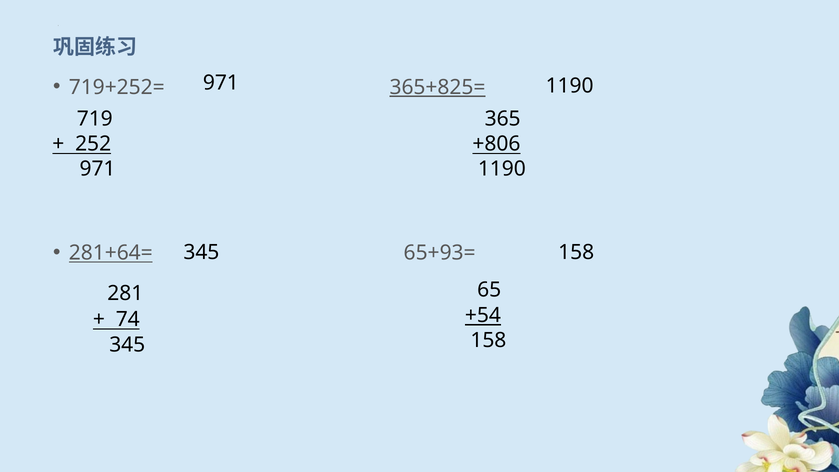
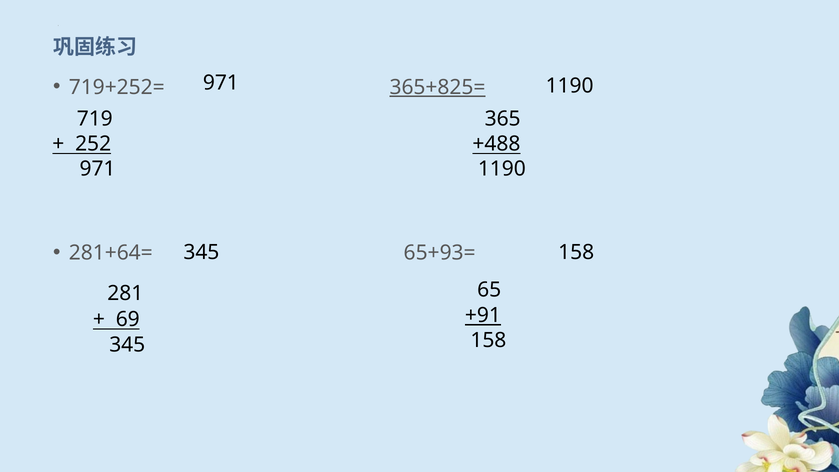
+806: +806 -> +488
281+64= underline: present -> none
+54: +54 -> +91
74: 74 -> 69
